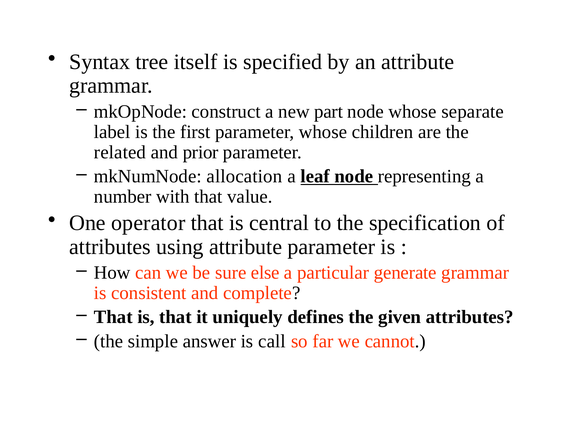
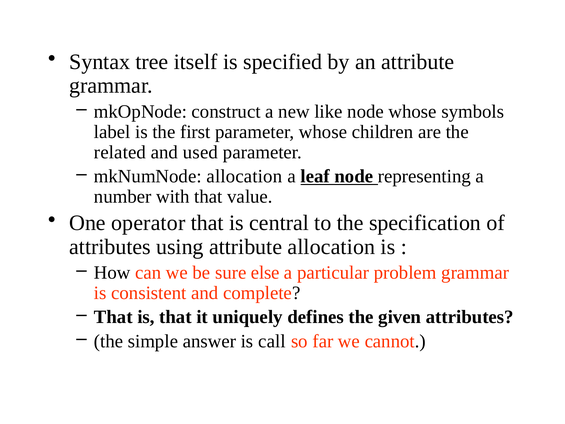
part: part -> like
separate: separate -> symbols
prior: prior -> used
attribute parameter: parameter -> allocation
generate: generate -> problem
